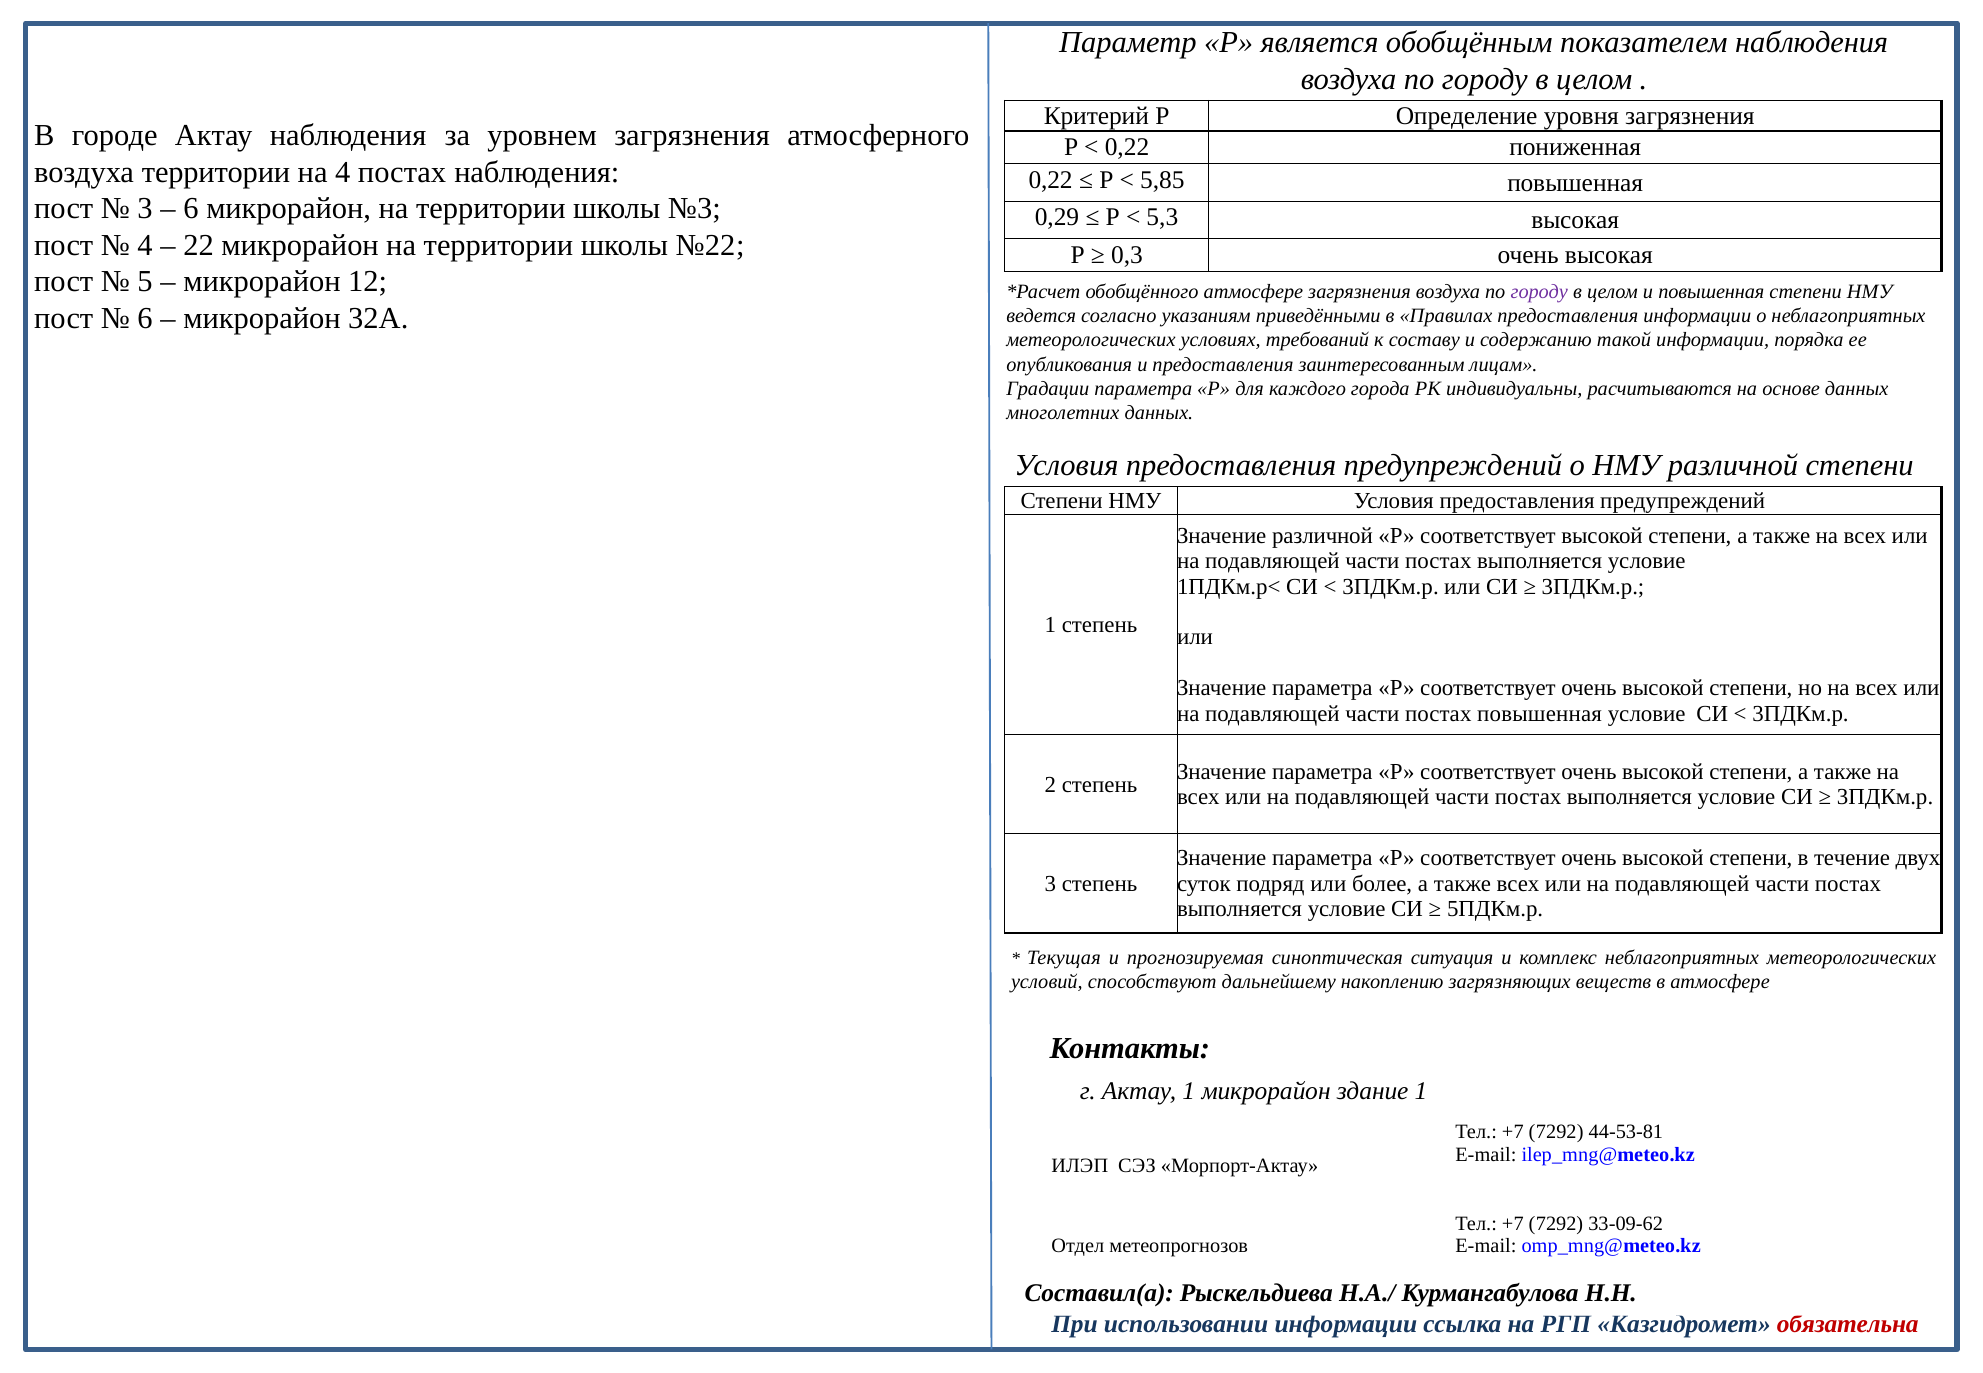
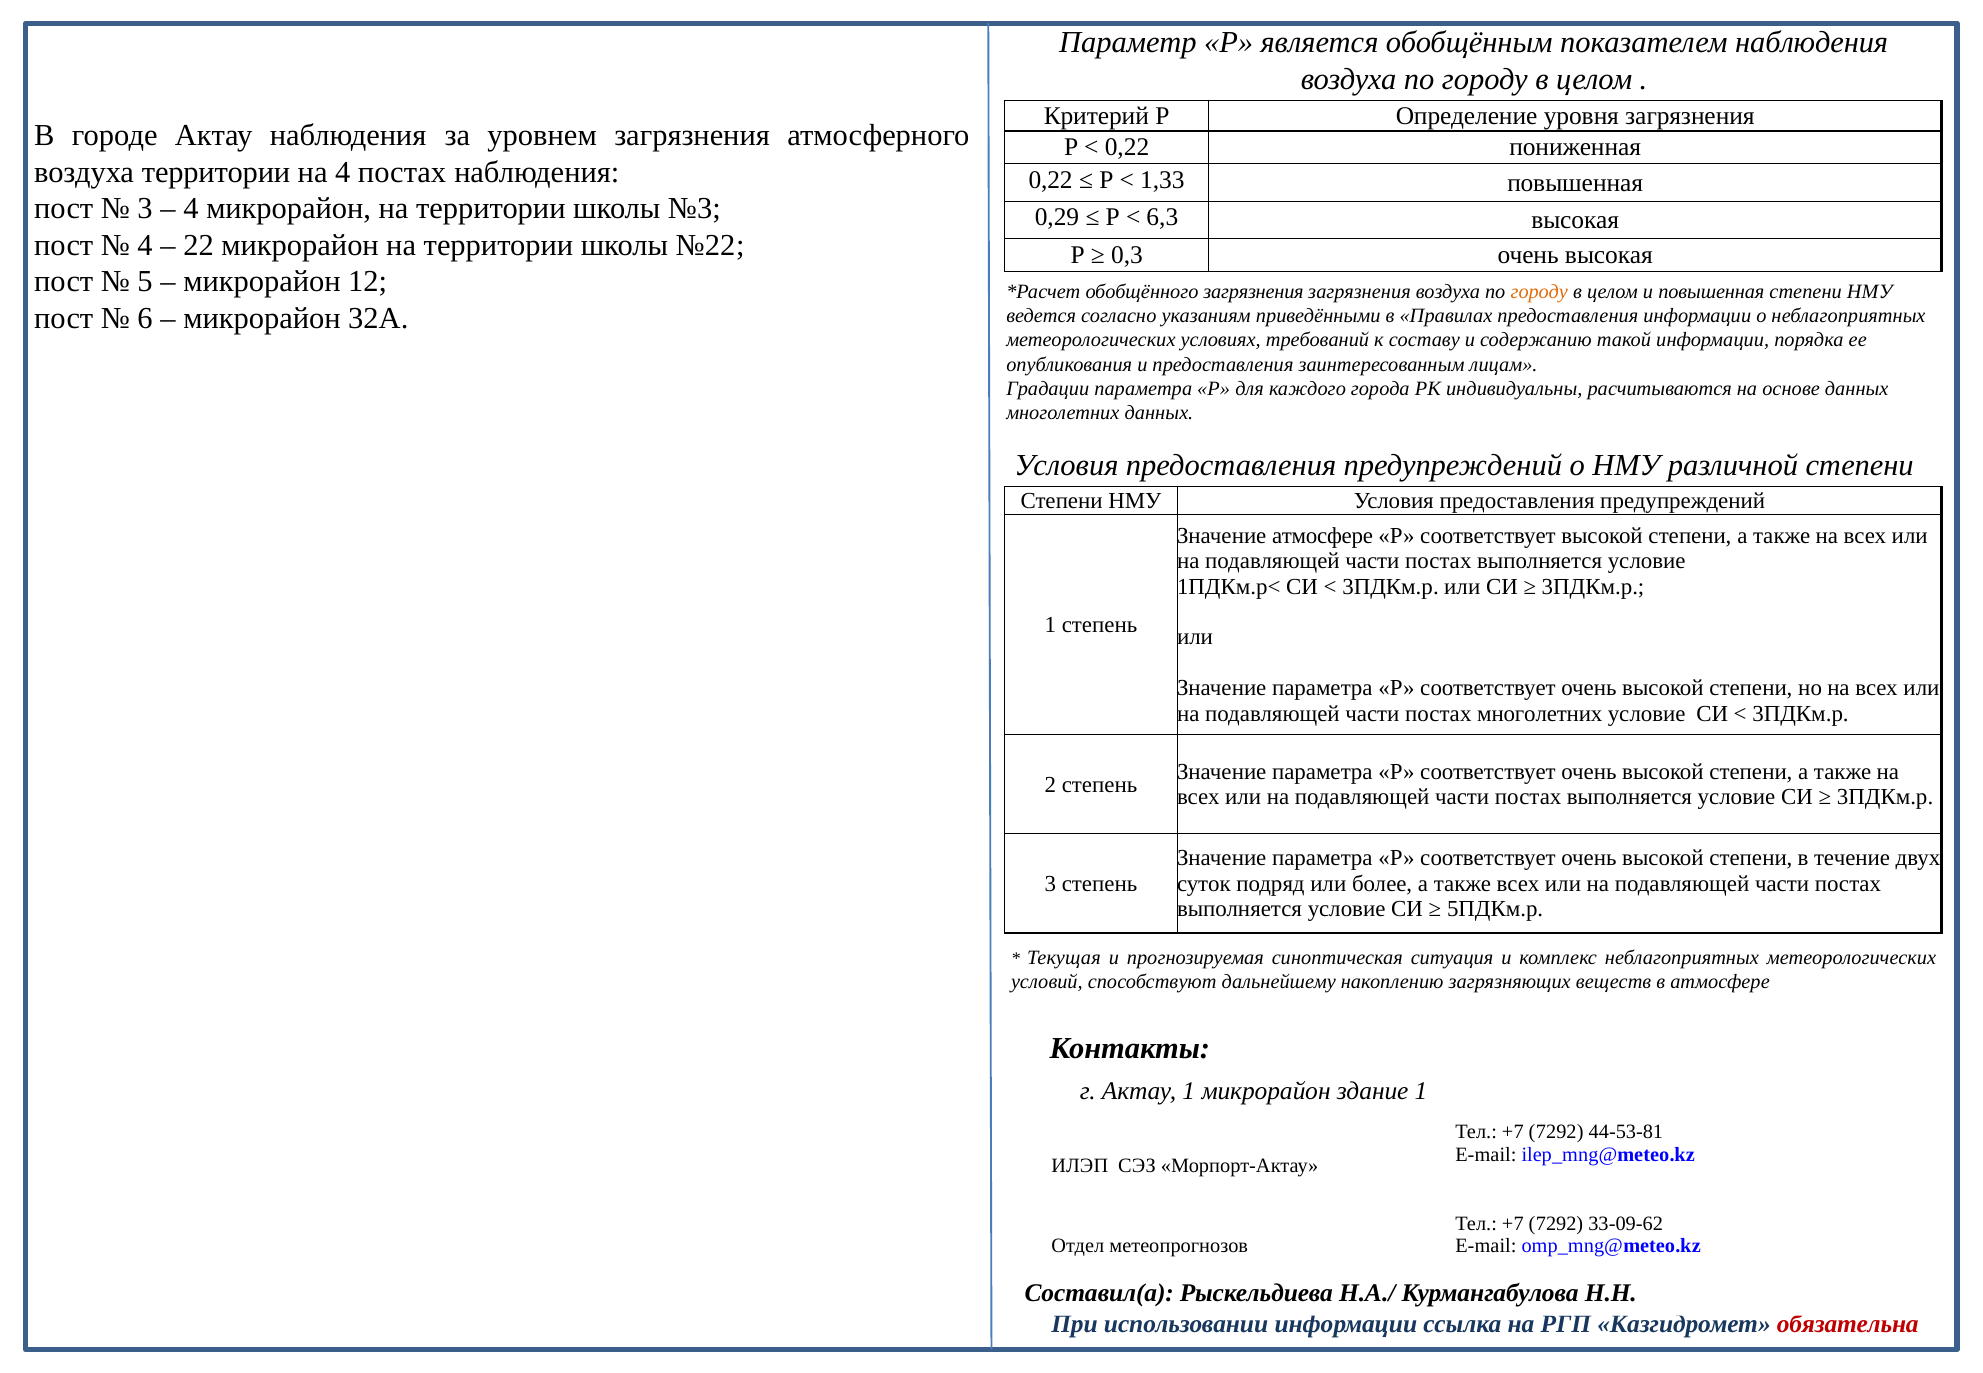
5,85: 5,85 -> 1,33
6 at (191, 209): 6 -> 4
5,3: 5,3 -> 6,3
обобщённого атмосфере: атмосфере -> загрязнения
городу at (1539, 291) colour: purple -> orange
Значение различной: различной -> атмосфере
постах повышенная: повышенная -> многолетних
